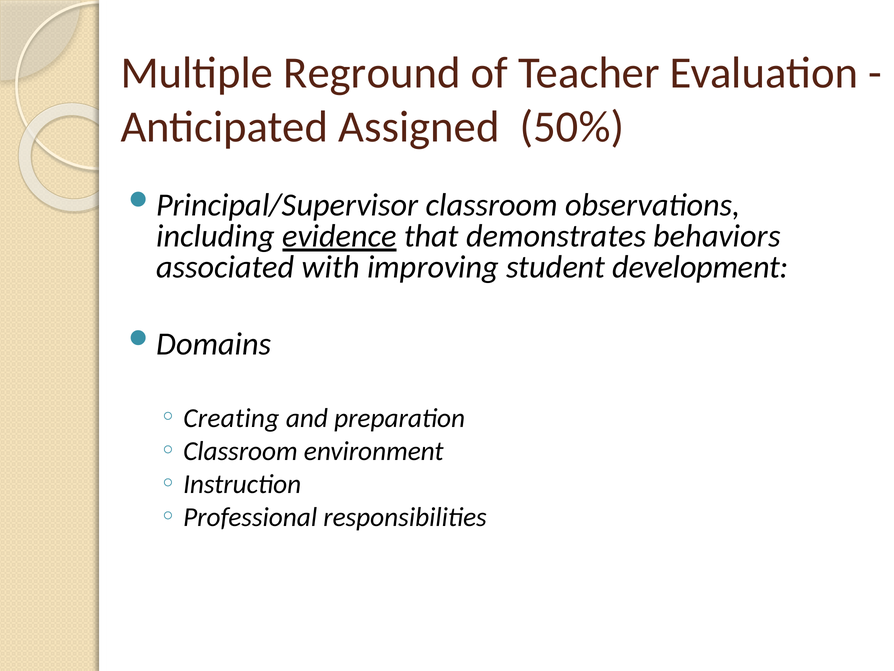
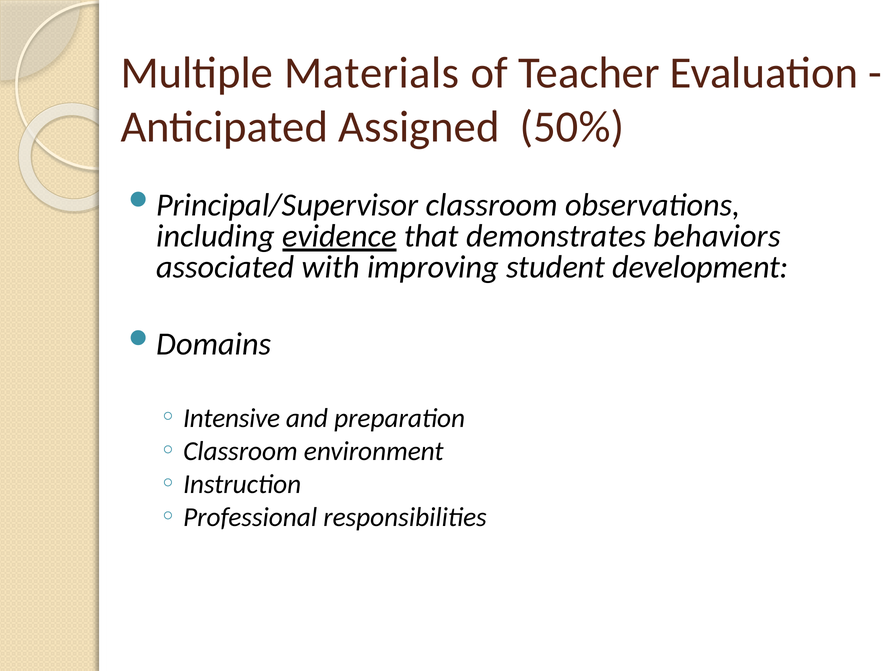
Reground: Reground -> Materials
Creating: Creating -> Intensive
